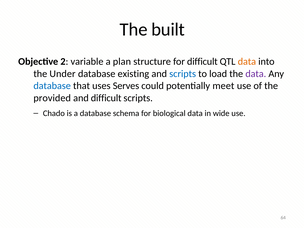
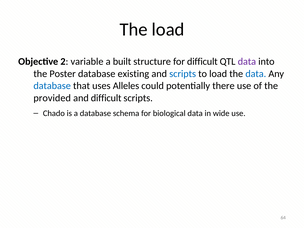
The built: built -> load
plan: plan -> built
data at (247, 62) colour: orange -> purple
Under: Under -> Poster
data at (256, 74) colour: purple -> blue
Serves: Serves -> Alleles
meet: meet -> there
